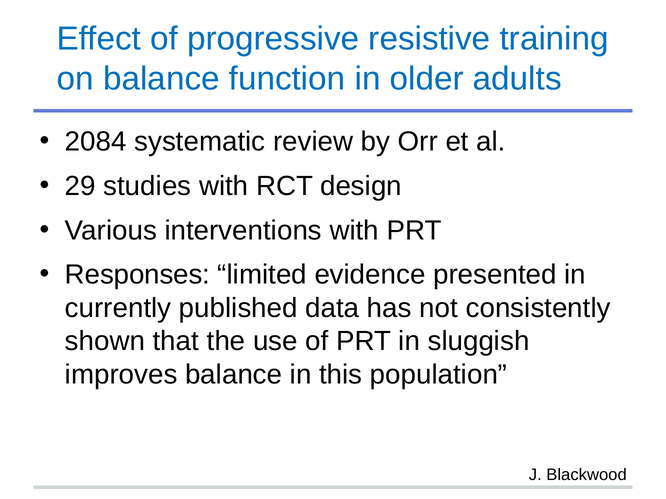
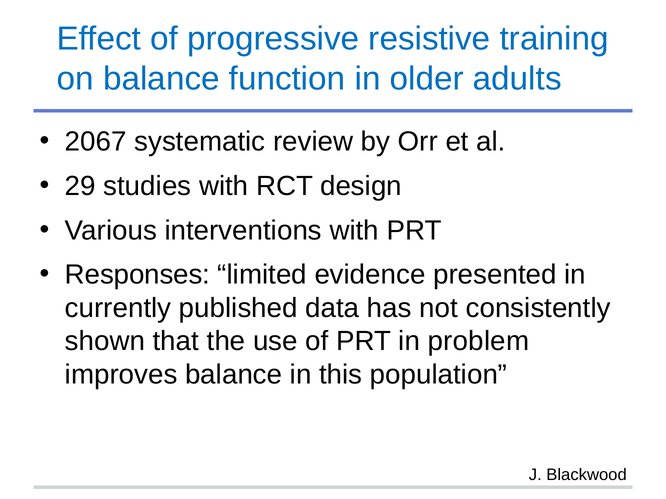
2084: 2084 -> 2067
sluggish: sluggish -> problem
